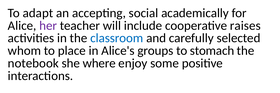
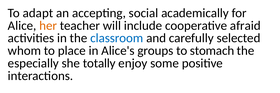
her colour: purple -> orange
raises: raises -> afraid
notebook: notebook -> especially
where: where -> totally
